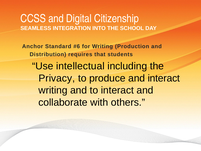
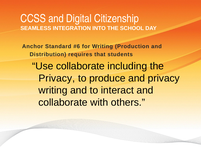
Use intellectual: intellectual -> collaborate
and interact: interact -> privacy
